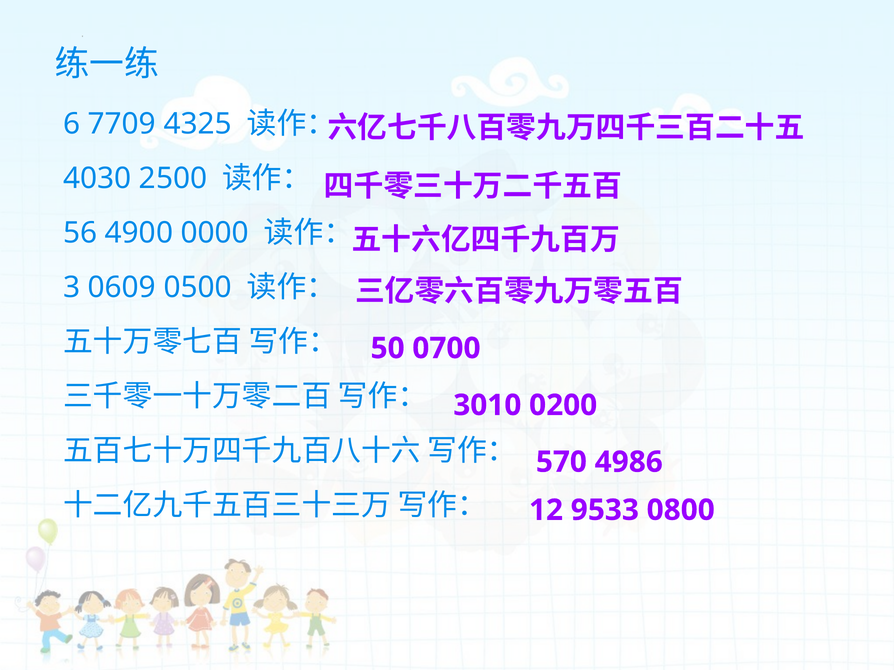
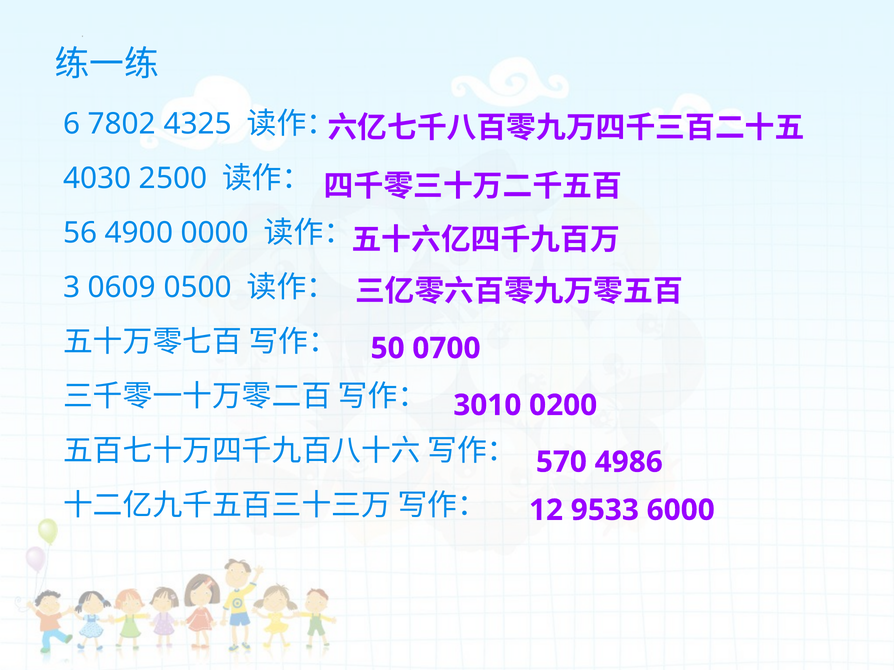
7709: 7709 -> 7802
0800: 0800 -> 6000
